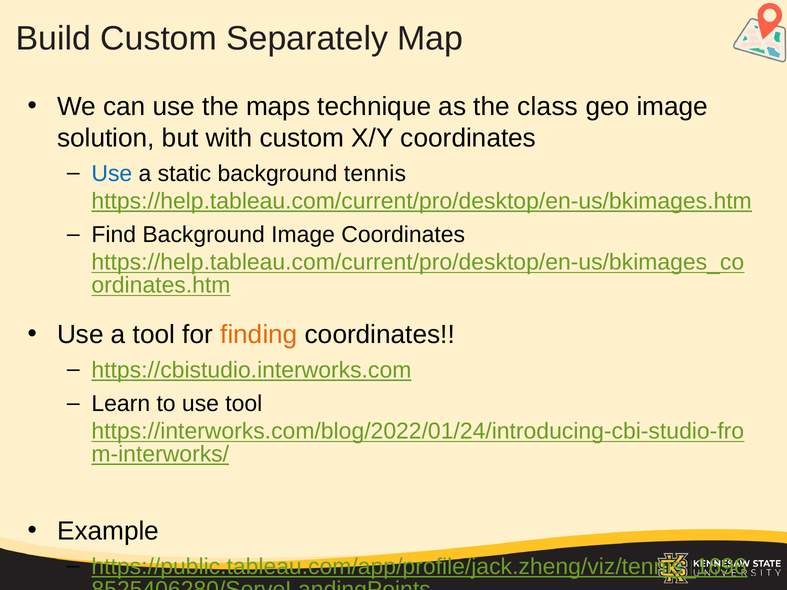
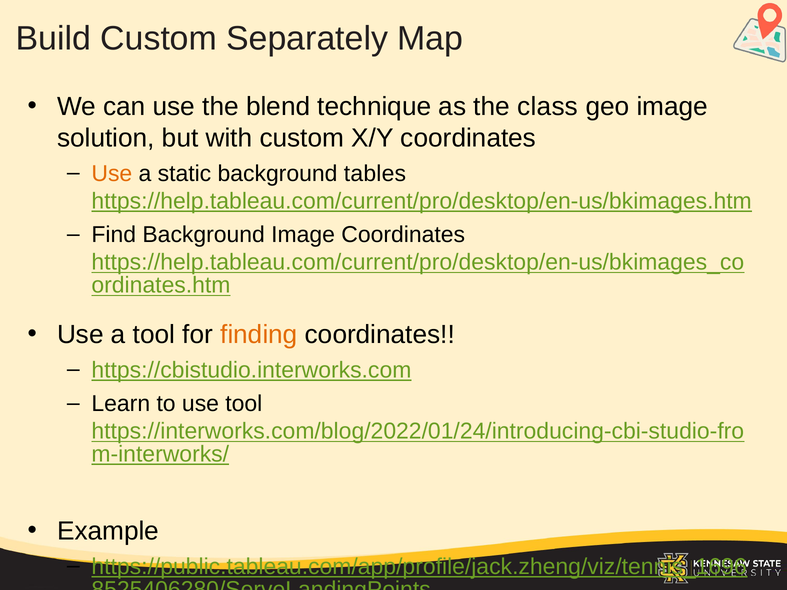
maps: maps -> blend
Use at (112, 174) colour: blue -> orange
tennis: tennis -> tables
